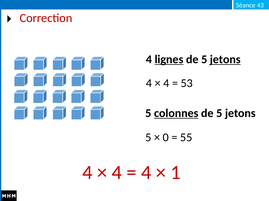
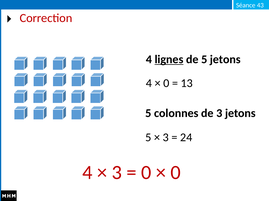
jetons at (225, 60) underline: present -> none
4 at (166, 84): 4 -> 0
53: 53 -> 13
colonnes underline: present -> none
5 at (219, 114): 5 -> 3
0 at (166, 138): 0 -> 3
55: 55 -> 24
4 at (117, 173): 4 -> 3
4 at (146, 173): 4 -> 0
1 at (176, 173): 1 -> 0
